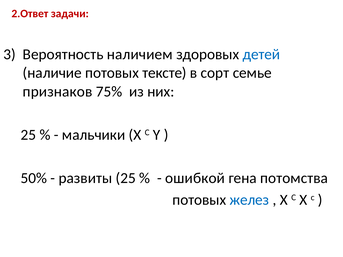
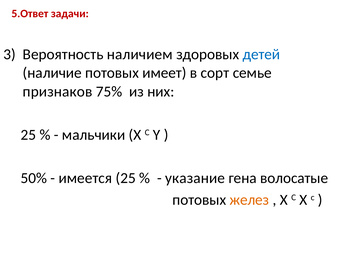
2.Ответ: 2.Ответ -> 5.Ответ
тексте: тексте -> имеет
развиты: развиты -> имеется
ошибкой: ошибкой -> указание
потомства: потомства -> волосатые
желез colour: blue -> orange
